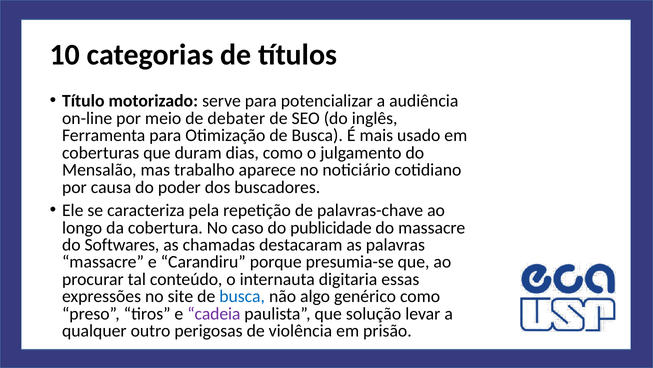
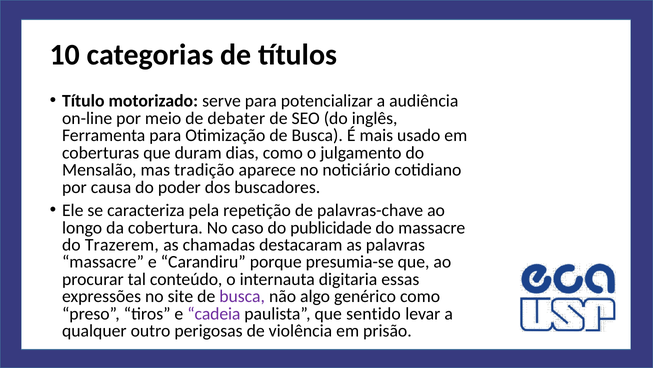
trabalho: trabalho -> tradição
Softwares: Softwares -> Trazerem
busca at (242, 296) colour: blue -> purple
solução: solução -> sentido
